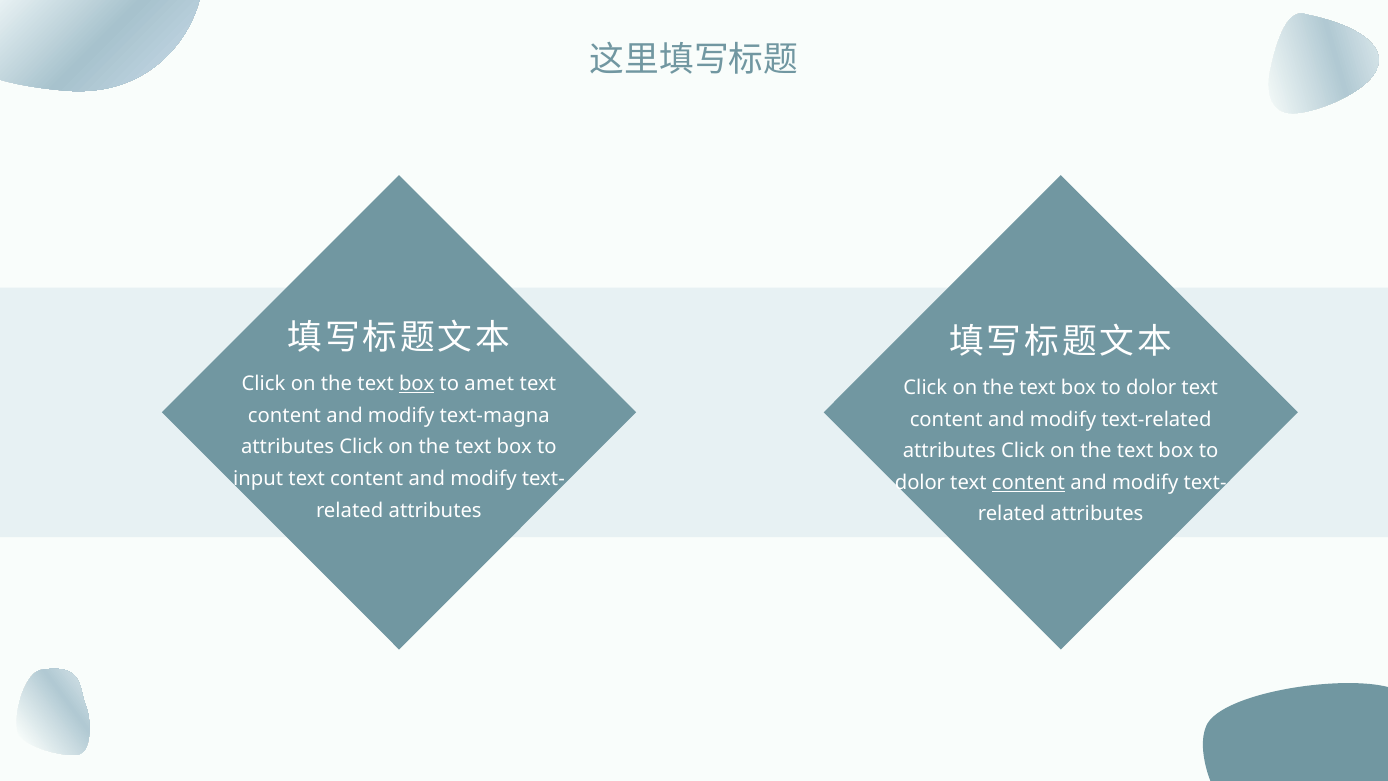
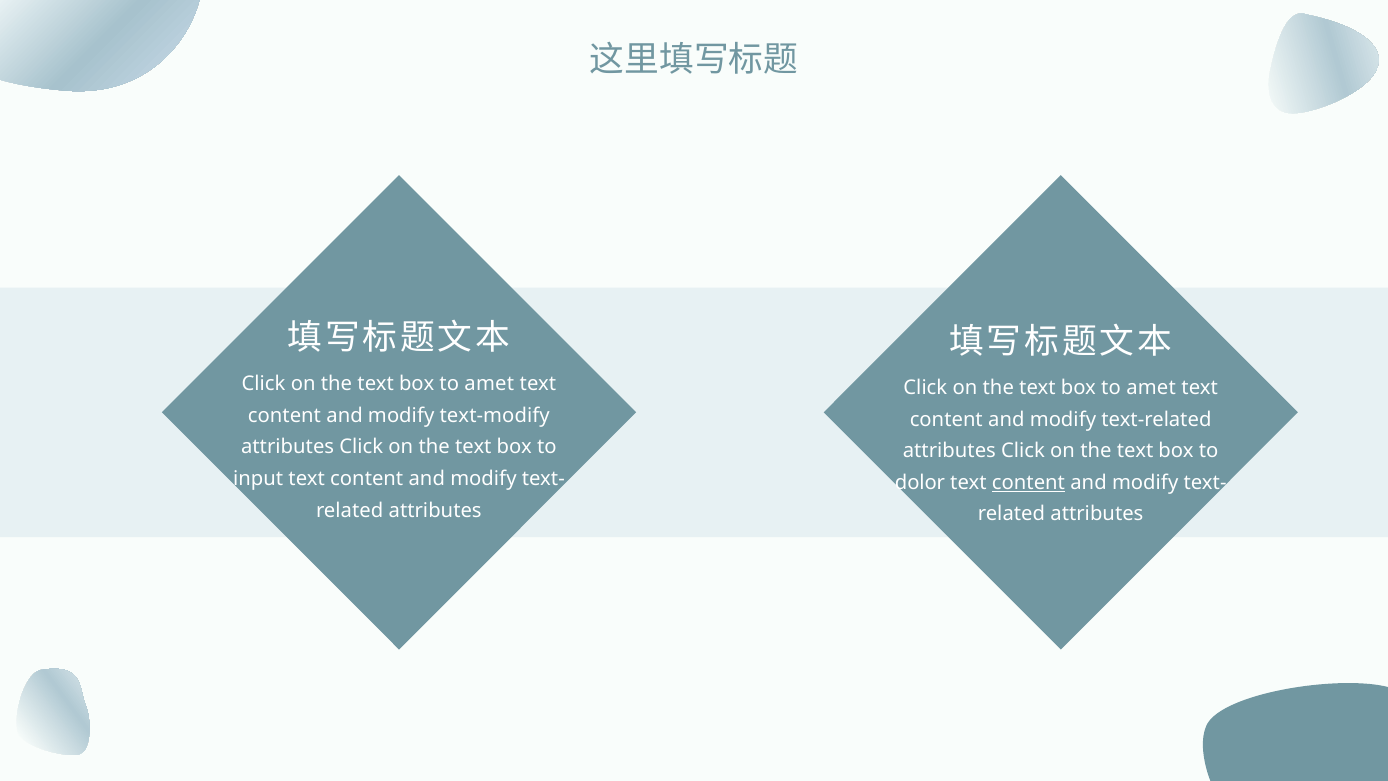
box at (417, 384) underline: present -> none
dolor at (1151, 388): dolor -> amet
text-magna: text-magna -> text-modify
